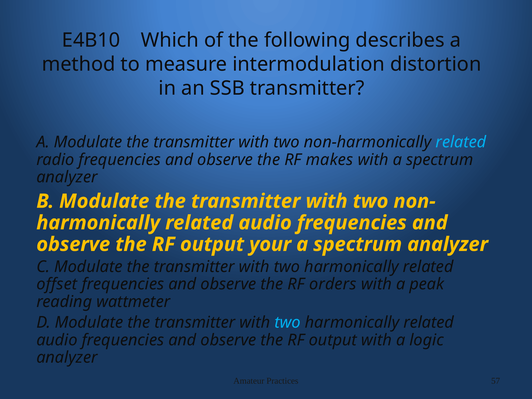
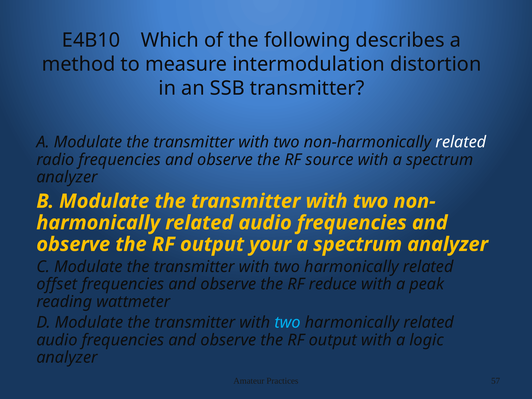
related at (461, 142) colour: light blue -> white
makes: makes -> source
orders: orders -> reduce
